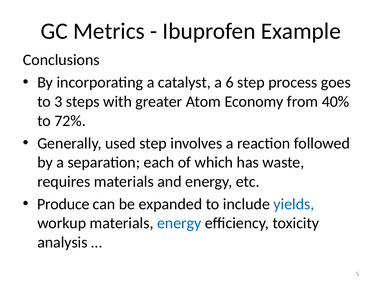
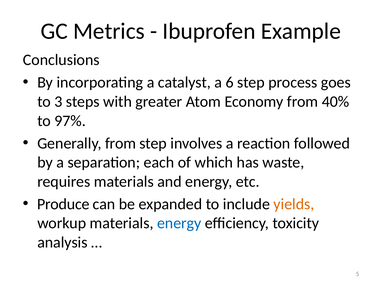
72%: 72% -> 97%
Generally used: used -> from
yields colour: blue -> orange
